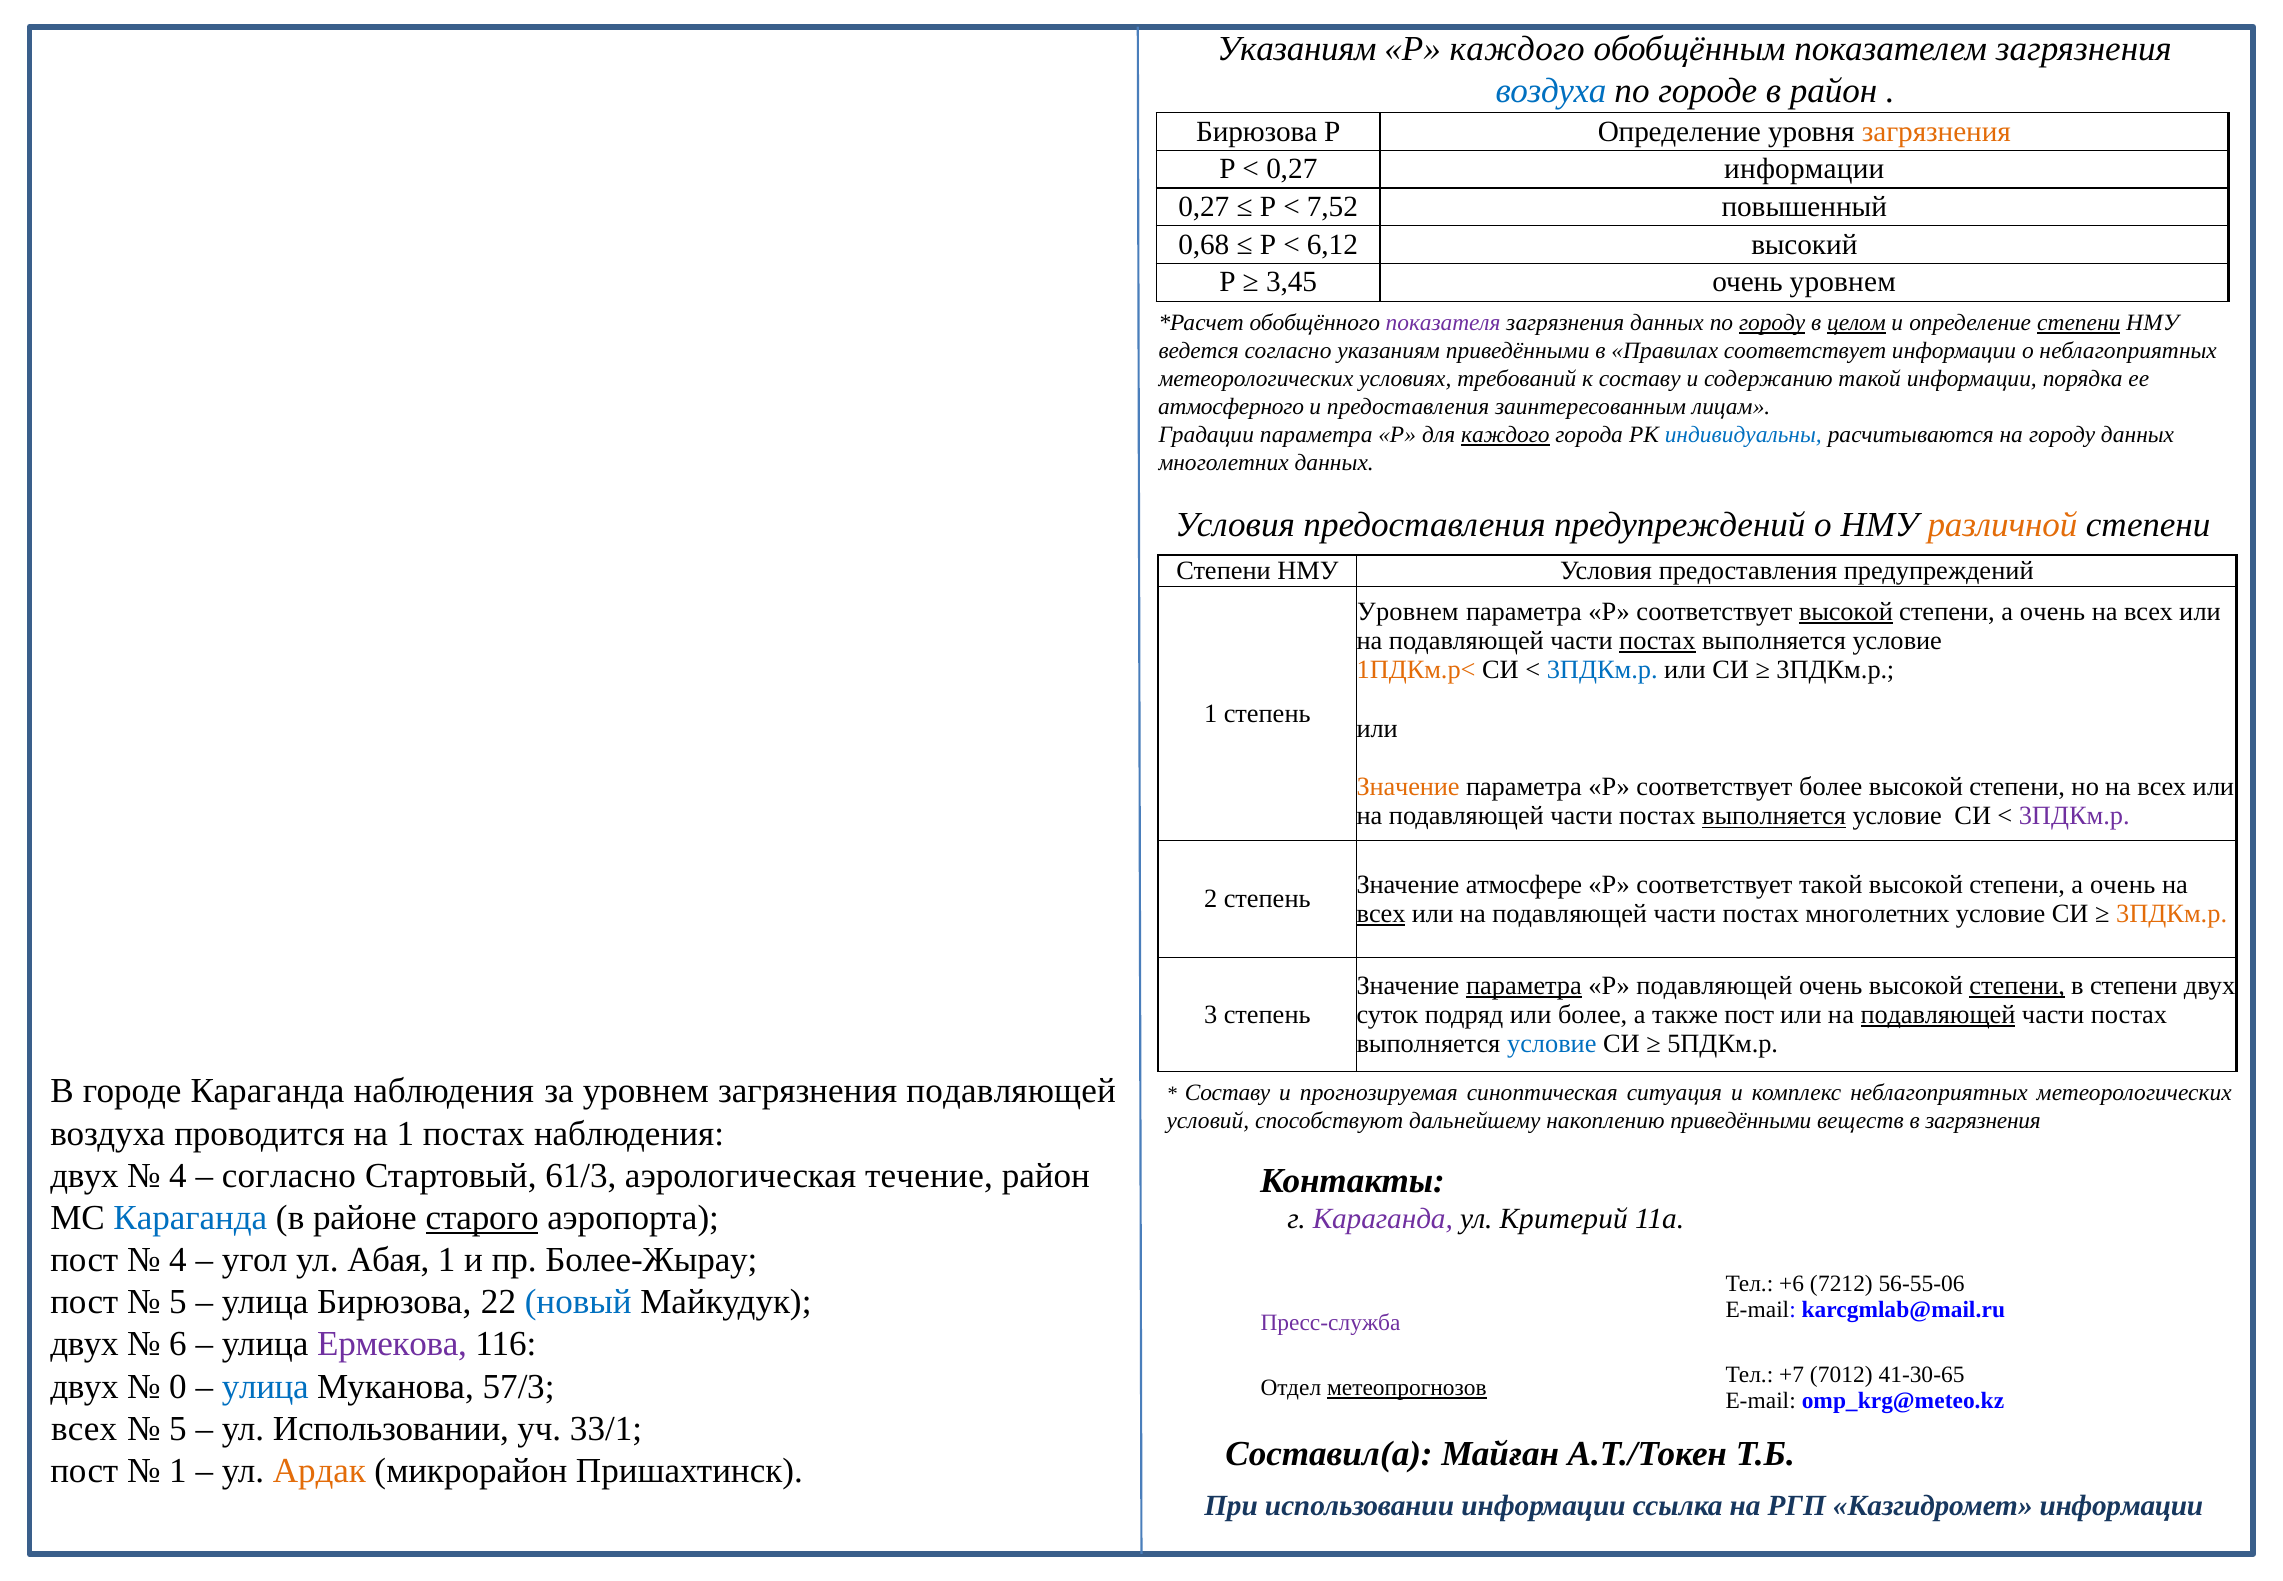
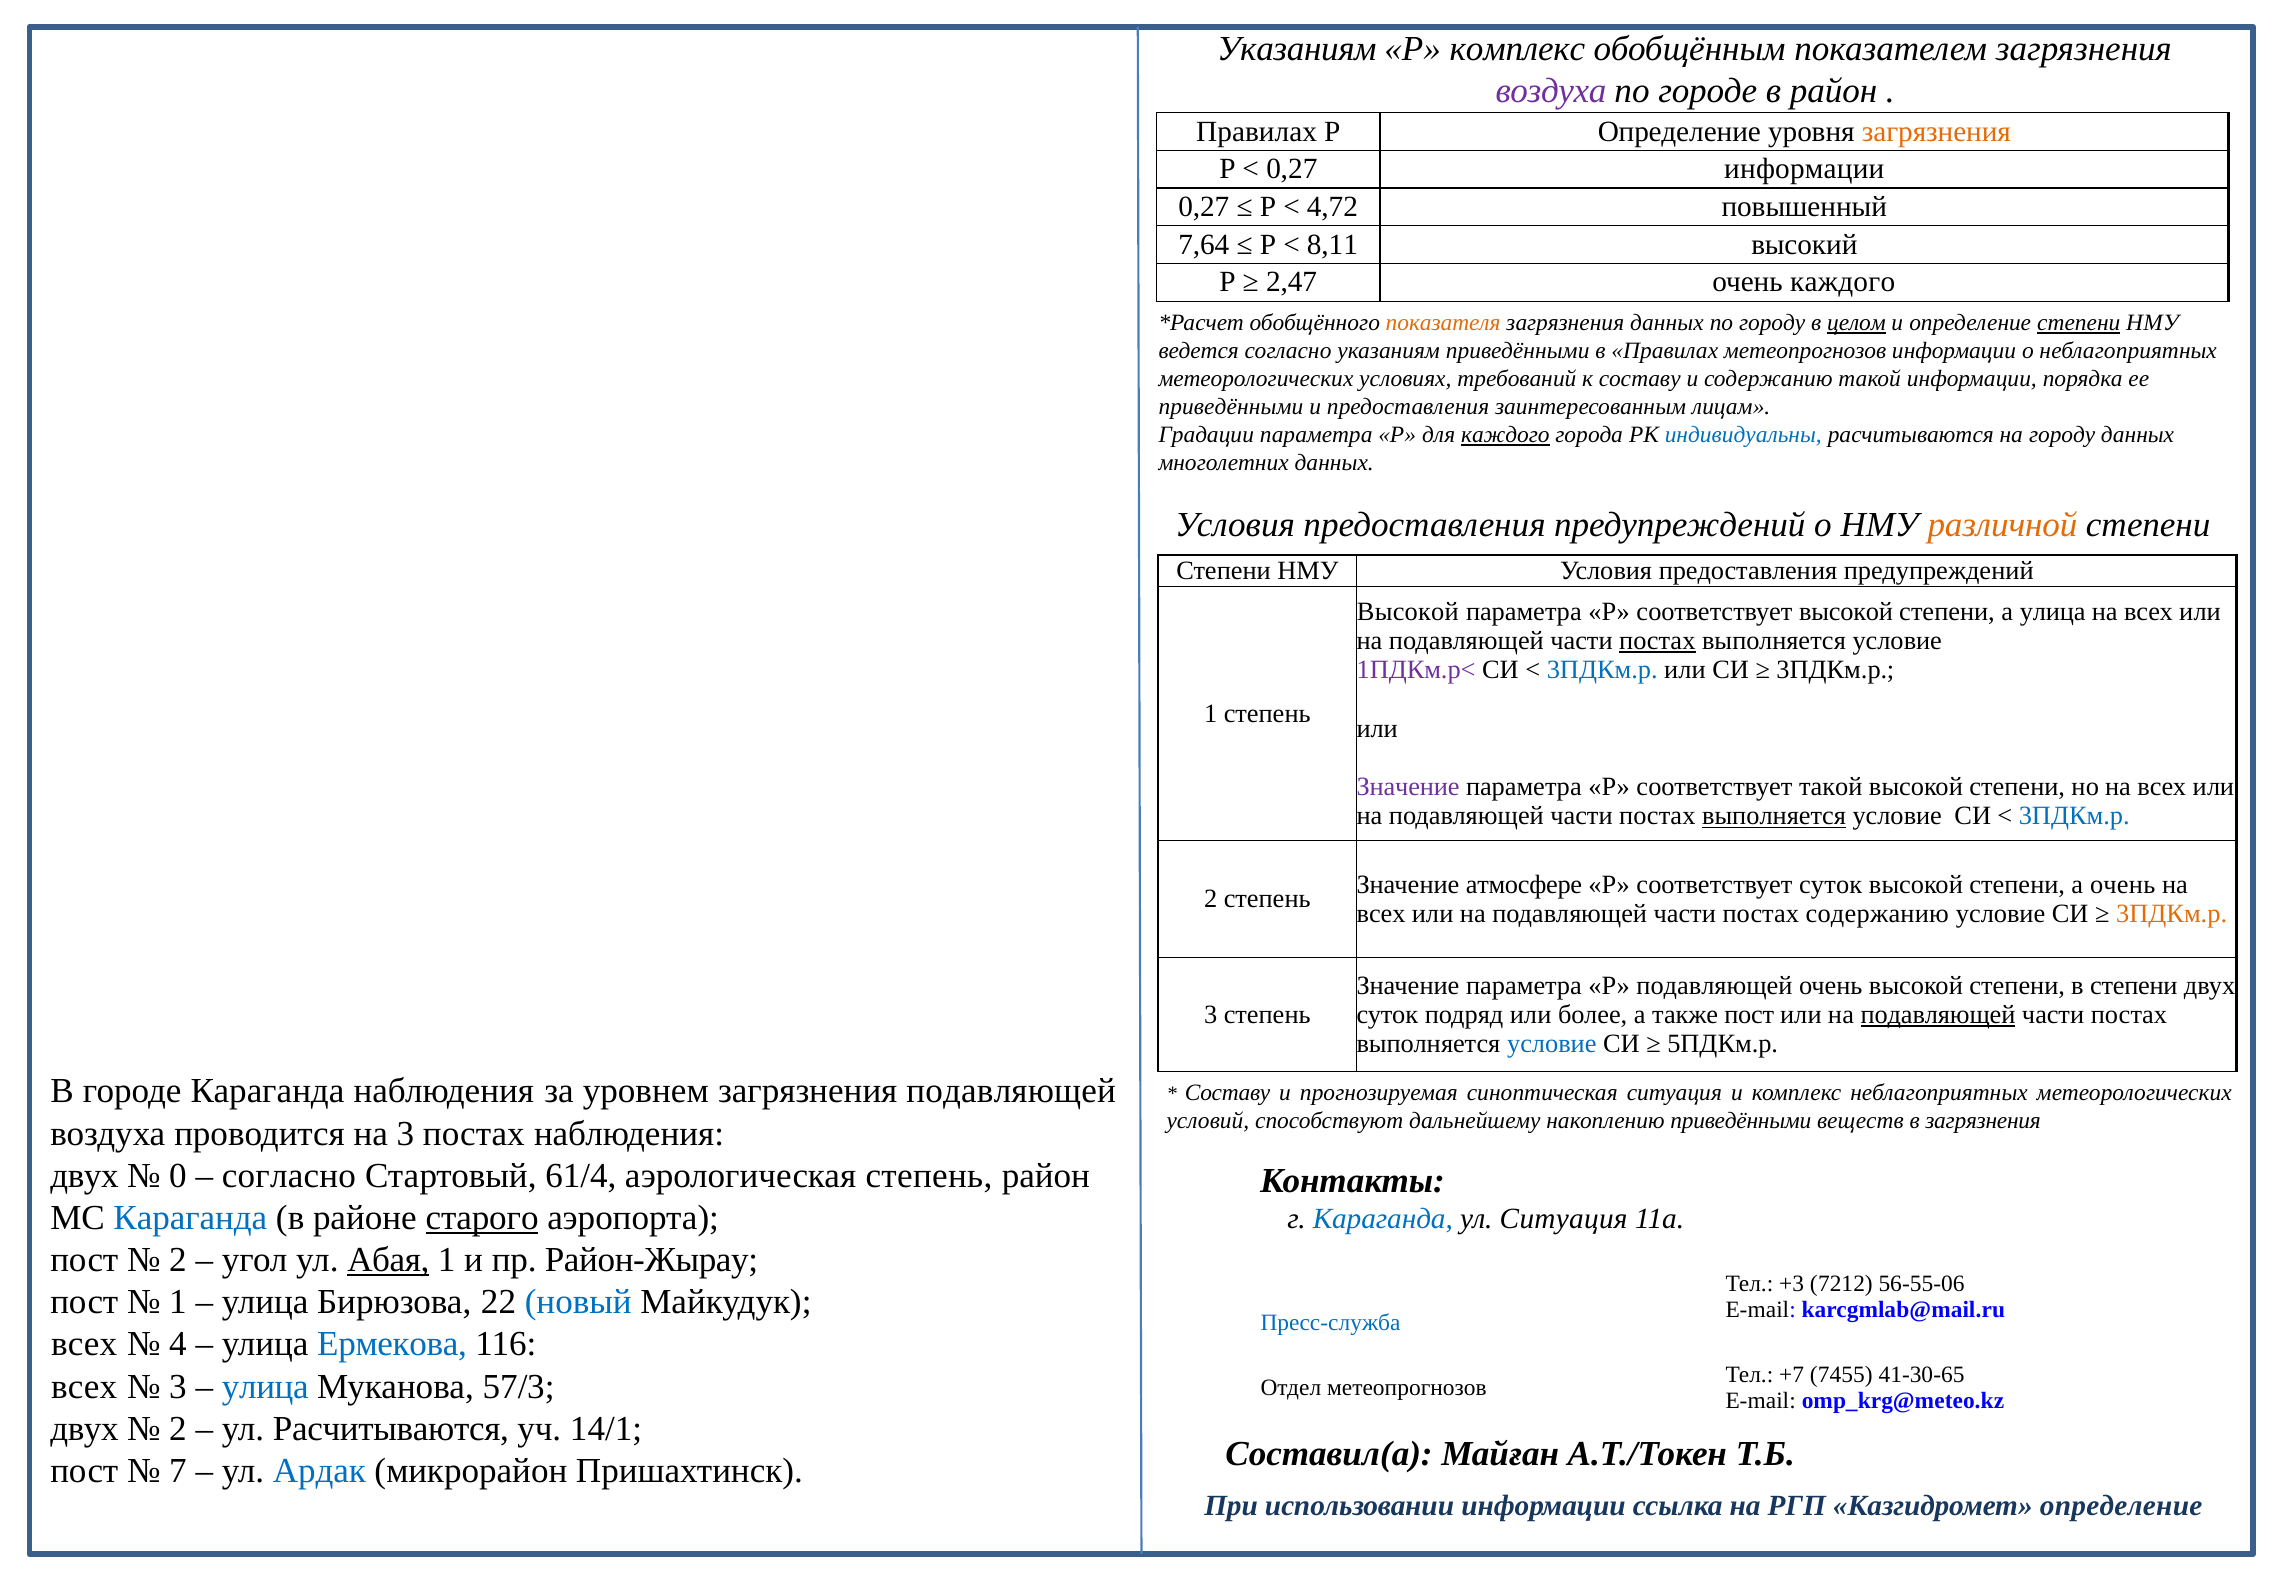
Р каждого: каждого -> комплекс
воздуха at (1551, 91) colour: blue -> purple
Бирюзова at (1257, 131): Бирюзова -> Правилах
7,52: 7,52 -> 4,72
0,68: 0,68 -> 7,64
6,12: 6,12 -> 8,11
3,45: 3,45 -> 2,47
очень уровнем: уровнем -> каждого
показателя colour: purple -> orange
городу at (1772, 323) underline: present -> none
Правилах соответствует: соответствует -> метеопрогнозов
атмосферного at (1231, 407): атмосферного -> приведёнными
Уровнем at (1408, 611): Уровнем -> Высокой
высокой at (1846, 611) underline: present -> none
очень at (2053, 611): очень -> улица
1ПДКм.р< colour: orange -> purple
Значение at (1408, 787) colour: orange -> purple
соответствует более: более -> такой
3ПДКм.р at (2074, 816) colour: purple -> blue
соответствует такой: такой -> суток
всех at (1381, 913) underline: present -> none
постах многолетних: многолетних -> содержанию
параметра at (1524, 985) underline: present -> none
степени at (2017, 985) underline: present -> none
на 1: 1 -> 3
4 at (178, 1175): 4 -> 0
61/3: 61/3 -> 61/4
аэрологическая течение: течение -> степень
Караганда at (1383, 1219) colour: purple -> blue
ул Критерий: Критерий -> Ситуация
4 at (178, 1260): 4 -> 2
Абая underline: none -> present
Более-Жырау: Более-Жырау -> Район-Жырау
+6: +6 -> +3
5 at (178, 1302): 5 -> 1
Пресс-служба colour: purple -> blue
двух at (84, 1344): двух -> всех
6: 6 -> 4
Ермекова colour: purple -> blue
7012: 7012 -> 7455
двух at (84, 1386): двух -> всех
0 at (178, 1386): 0 -> 3
метеопрогнозов at (1407, 1388) underline: present -> none
всех at (84, 1428): всех -> двух
5 at (178, 1428): 5 -> 2
ул Использовании: Использовании -> Расчитываются
33/1: 33/1 -> 14/1
1 at (178, 1470): 1 -> 7
Ардак colour: orange -> blue
Казгидромет информации: информации -> определение
